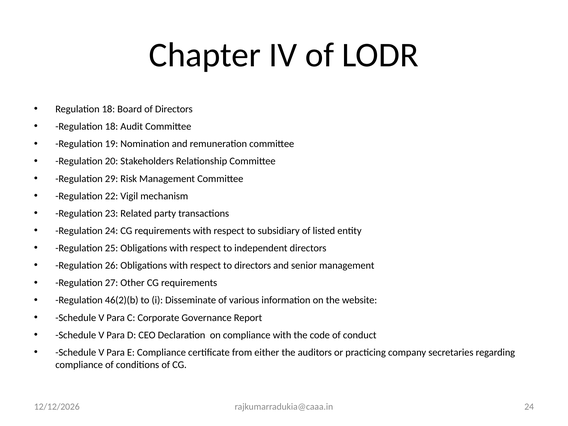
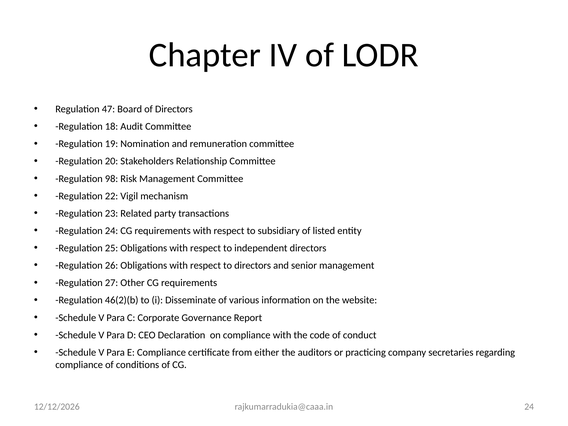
18 at (108, 109): 18 -> 47
29: 29 -> 98
